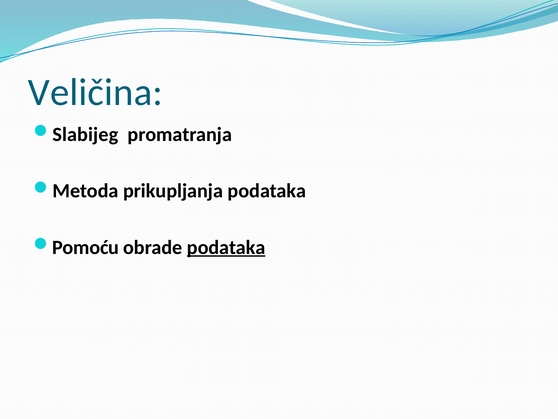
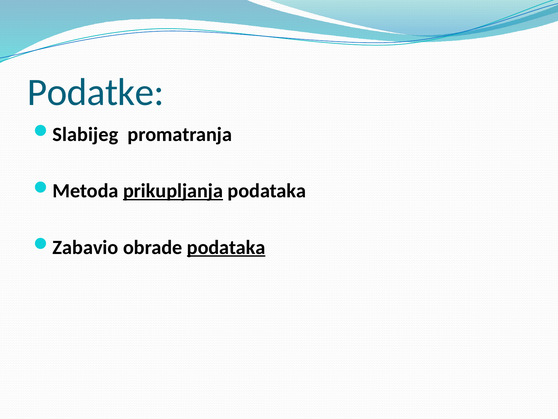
Veličina: Veličina -> Podatke
prikupljanja underline: none -> present
Pomoću: Pomoću -> Zabavio
